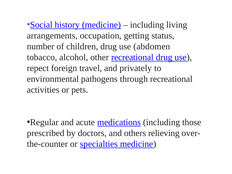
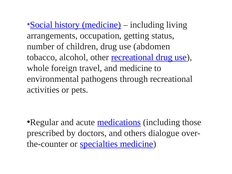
repect: repect -> whole
and privately: privately -> medicine
relieving: relieving -> dialogue
